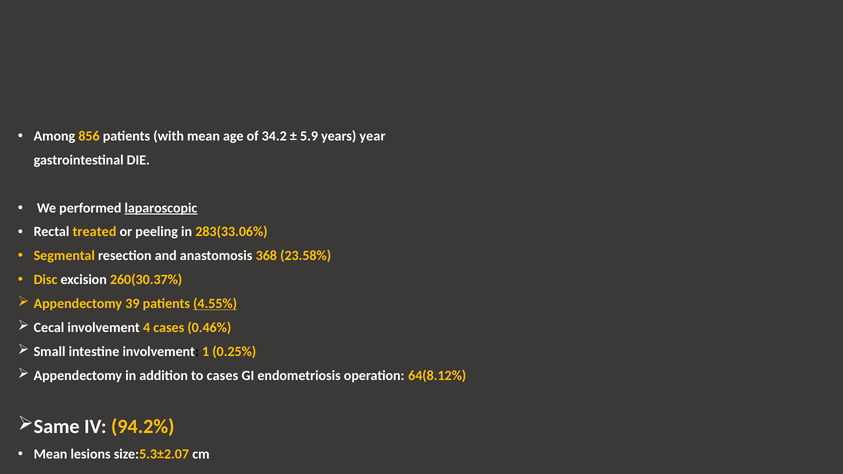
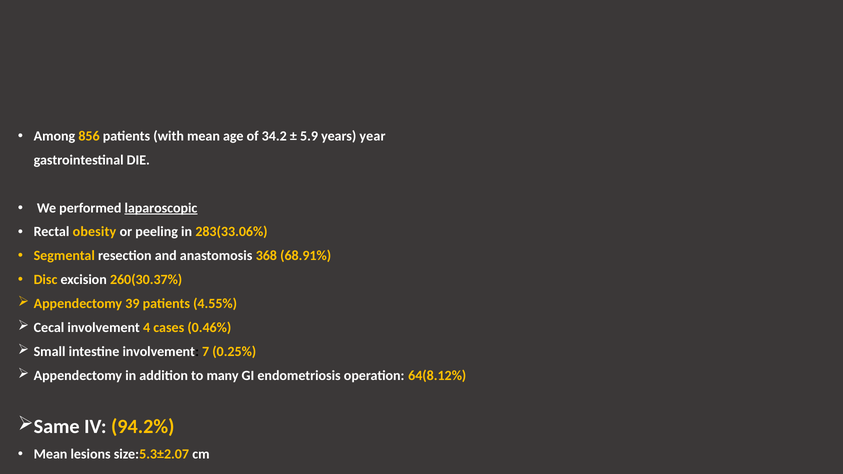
treated: treated -> obesity
23.58%: 23.58% -> 68.91%
4.55% underline: present -> none
1: 1 -> 7
to cases: cases -> many
